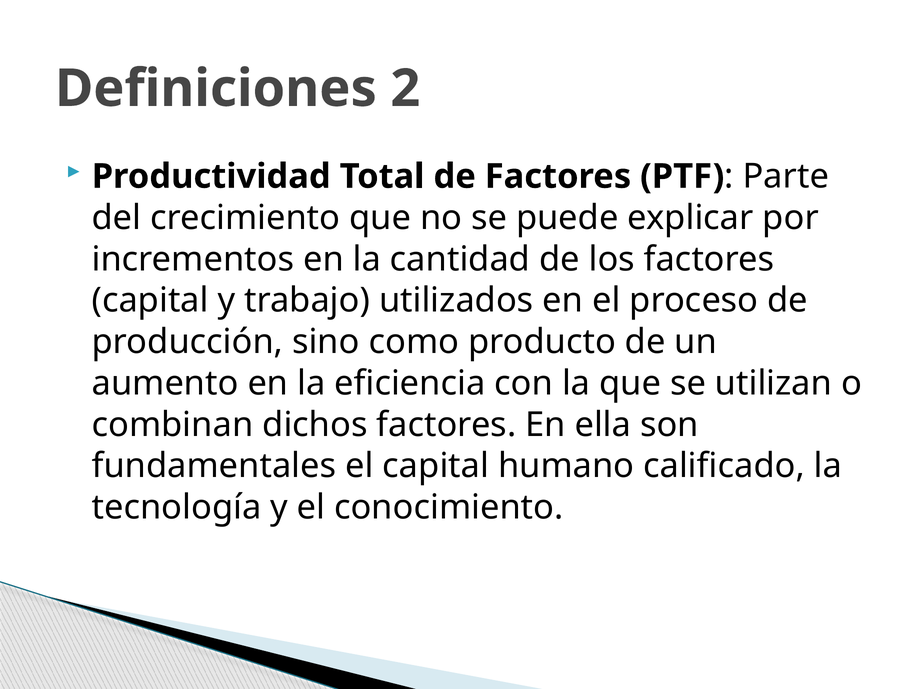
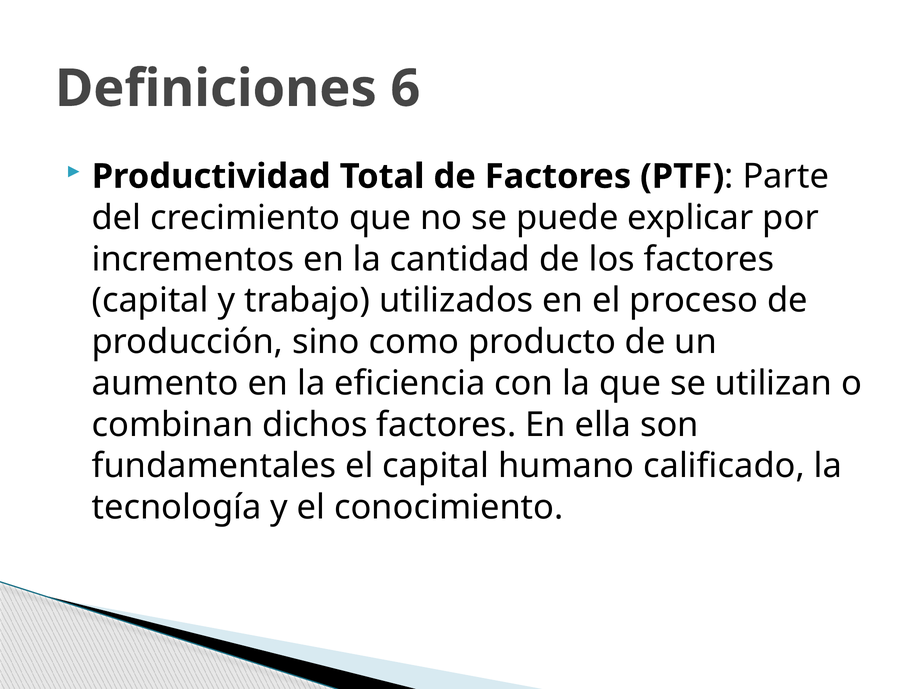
2: 2 -> 6
